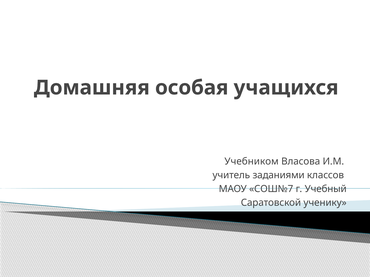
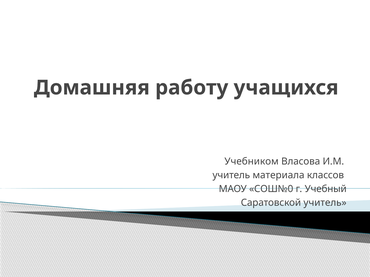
особая: особая -> работу
заданиями: заданиями -> материала
СОШ№7: СОШ№7 -> СОШ№0
Саратовской ученику: ученику -> учитель
